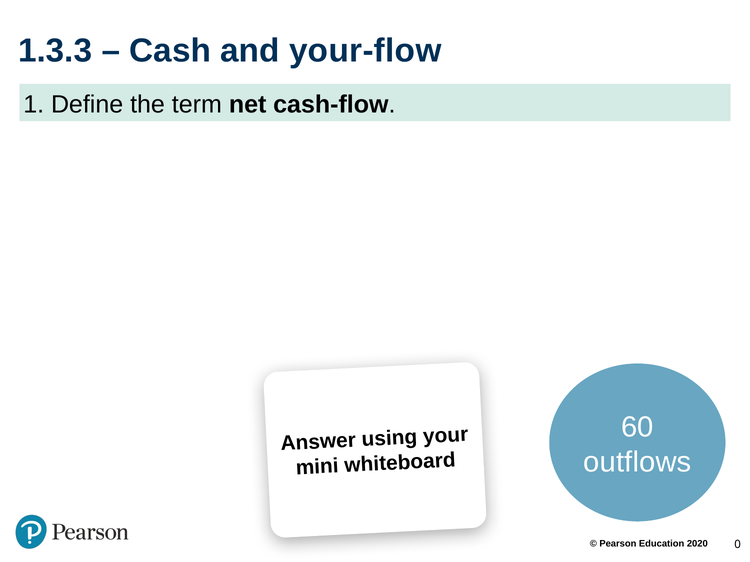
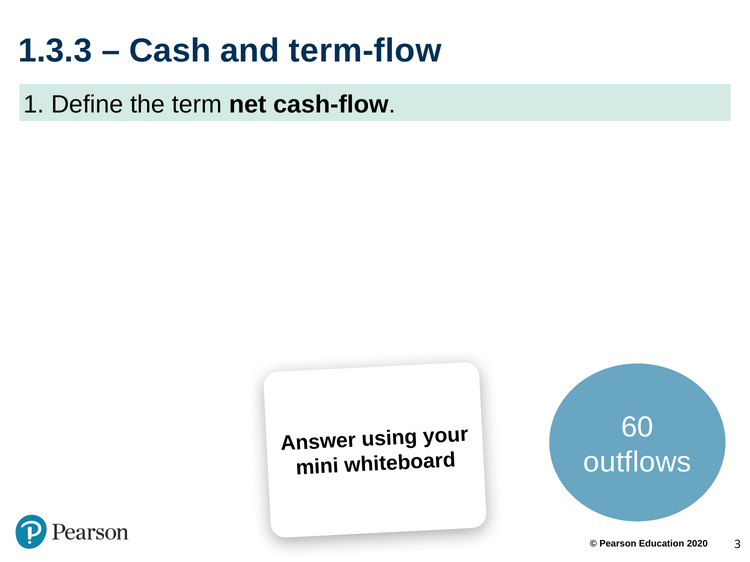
your-flow: your-flow -> term-flow
0: 0 -> 3
